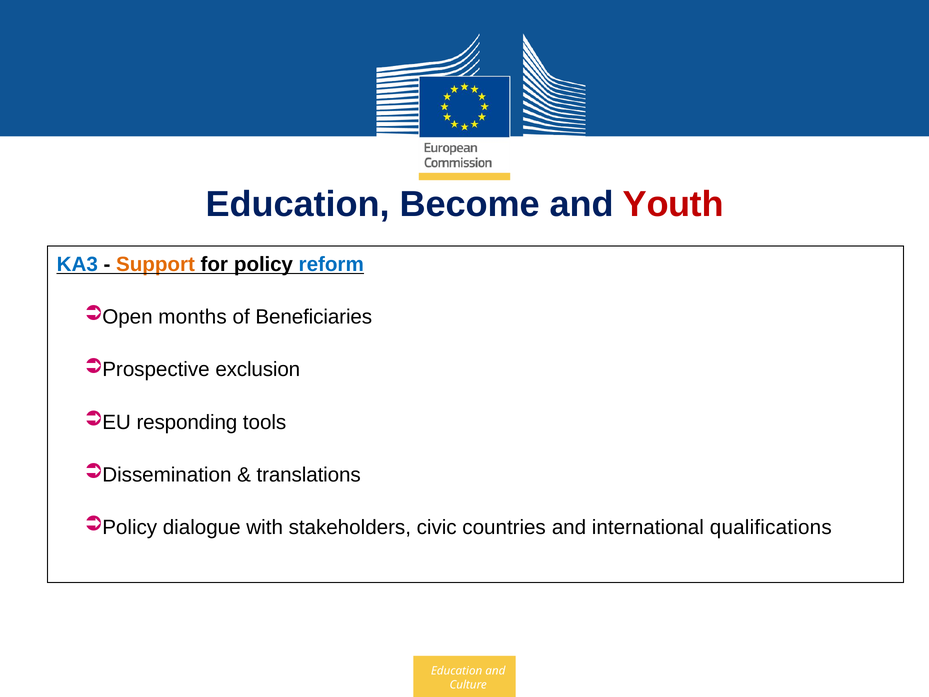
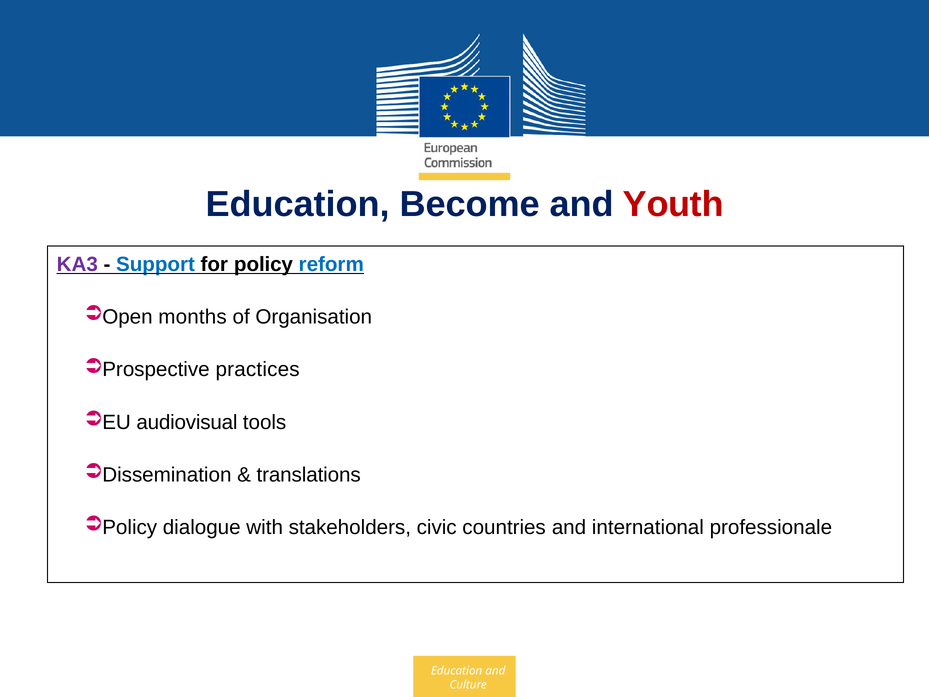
KA3 colour: blue -> purple
Support colour: orange -> blue
Beneficiaries: Beneficiaries -> Organisation
exclusion: exclusion -> practices
responding: responding -> audiovisual
qualifications: qualifications -> professionale
